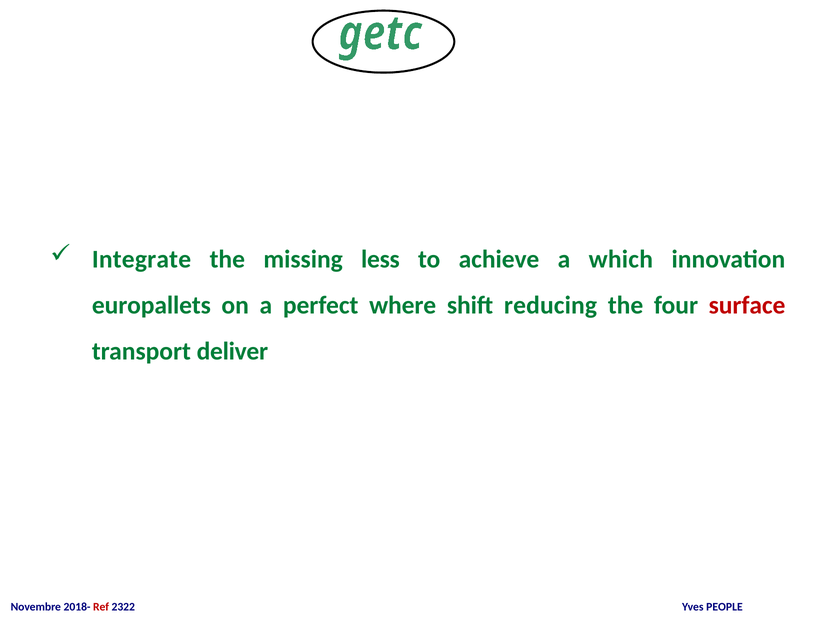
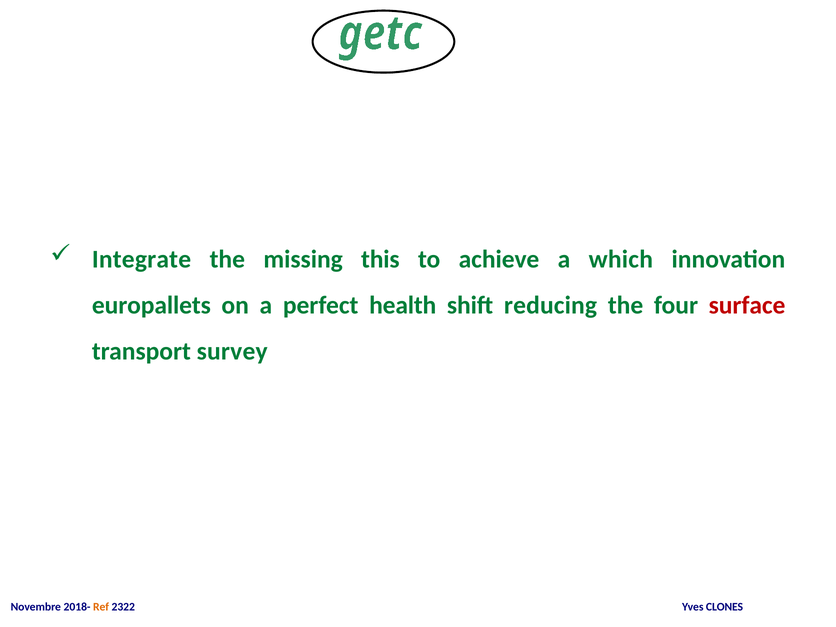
less: less -> this
where: where -> health
deliver: deliver -> survey
Ref colour: red -> orange
PEOPLE: PEOPLE -> CLONES
